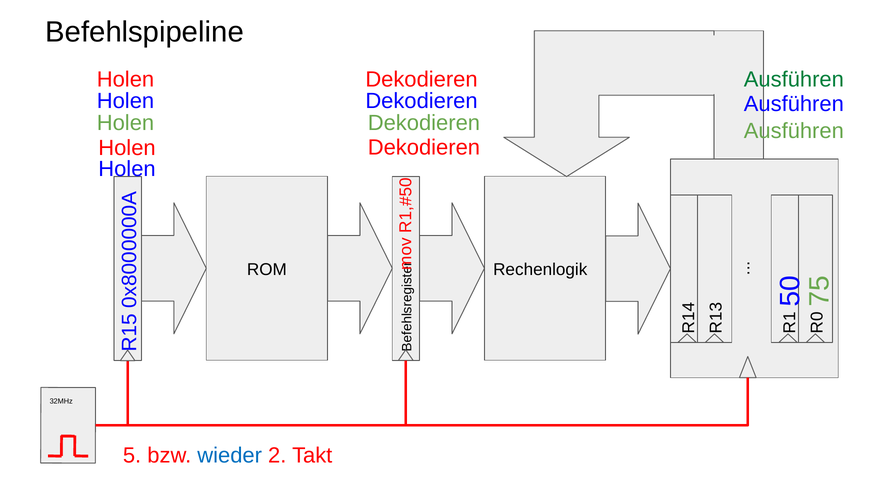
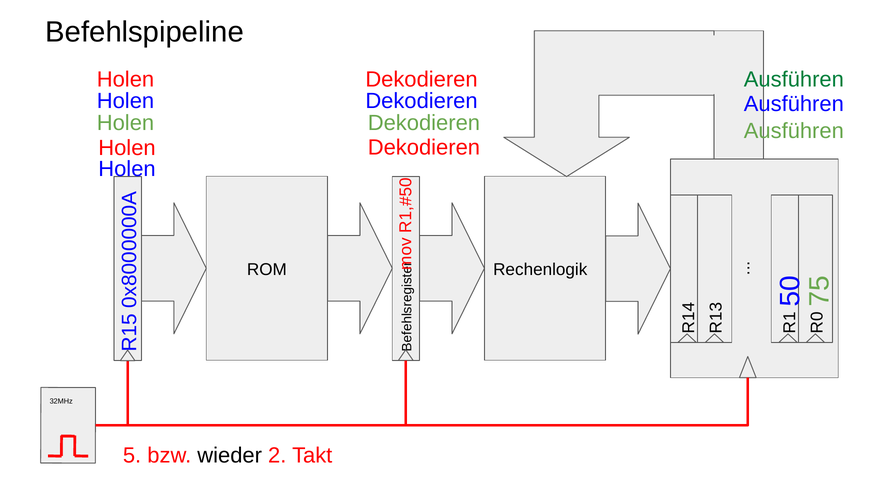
wieder colour: blue -> black
